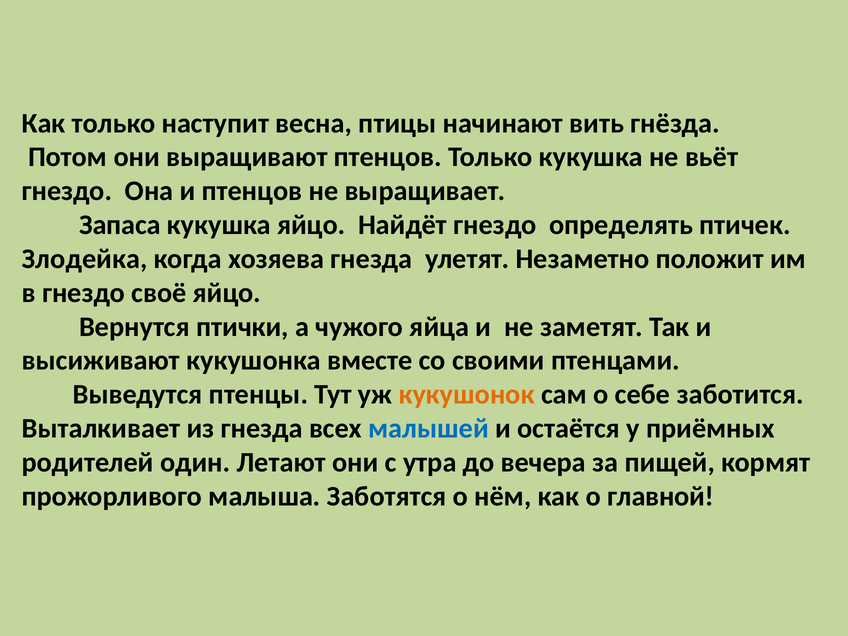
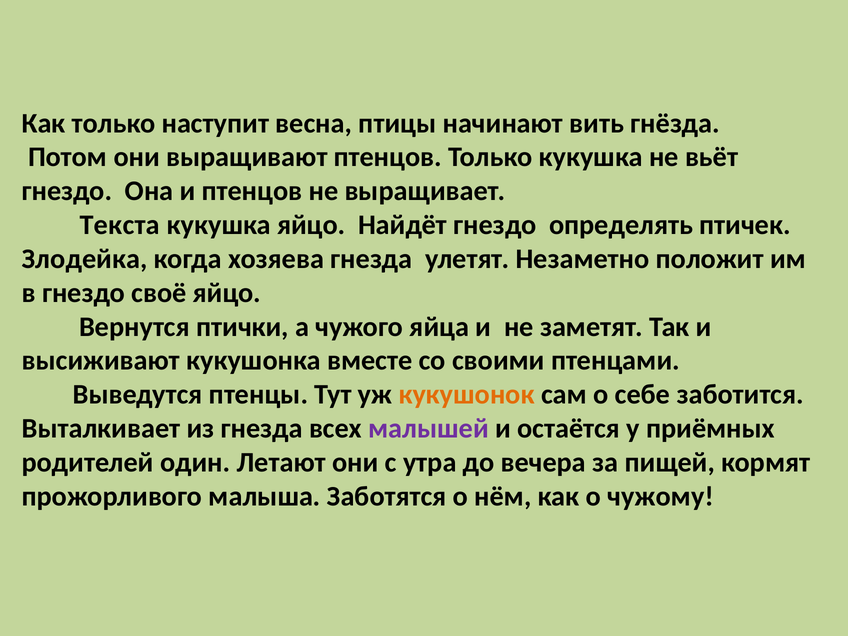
Запаса: Запаса -> Текста
малышей colour: blue -> purple
главной: главной -> чужому
